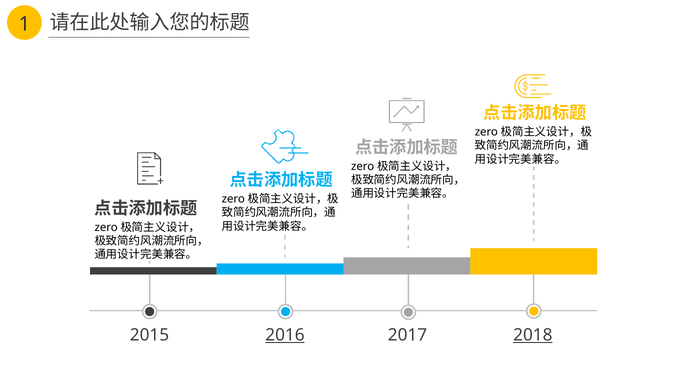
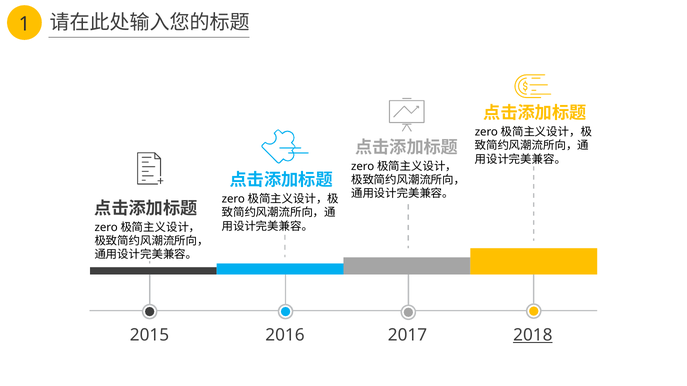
2016 underline: present -> none
